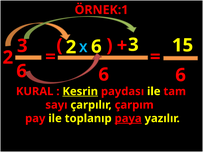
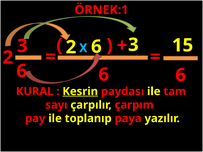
paya underline: present -> none
